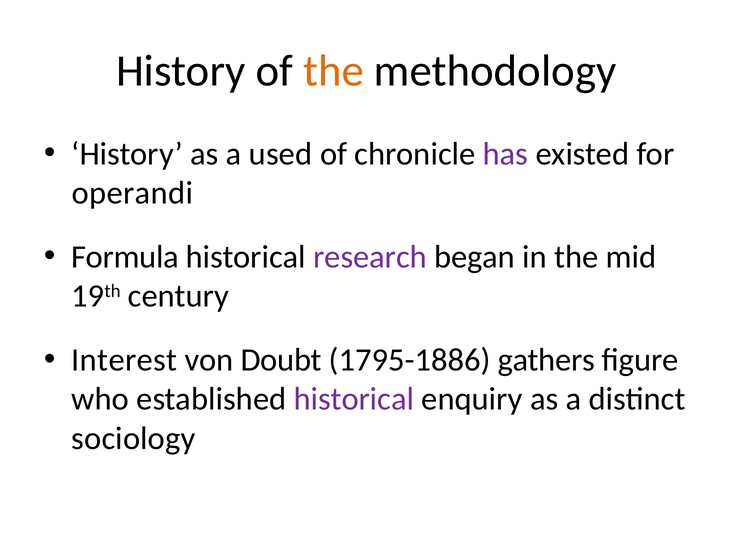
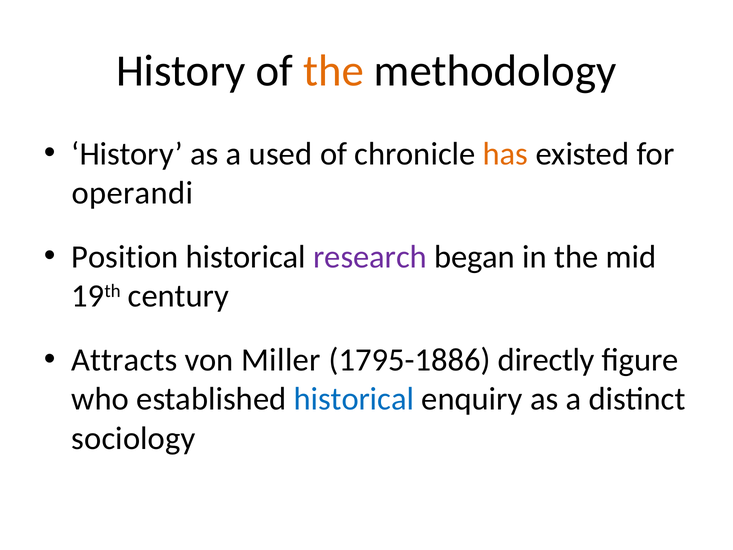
has colour: purple -> orange
Formula: Formula -> Position
Interest: Interest -> Attracts
Doubt: Doubt -> Miller
gathers: gathers -> directly
historical at (354, 399) colour: purple -> blue
